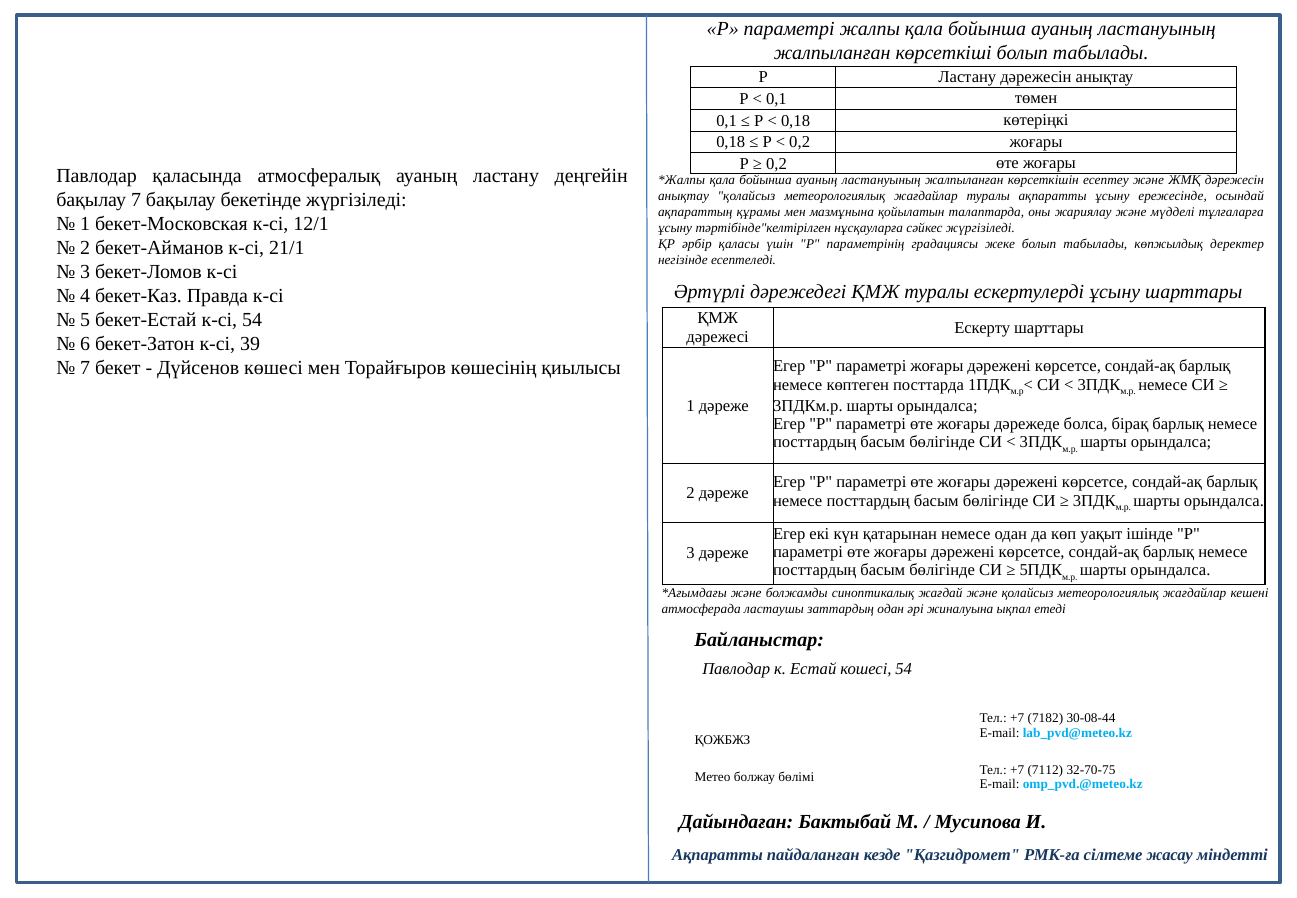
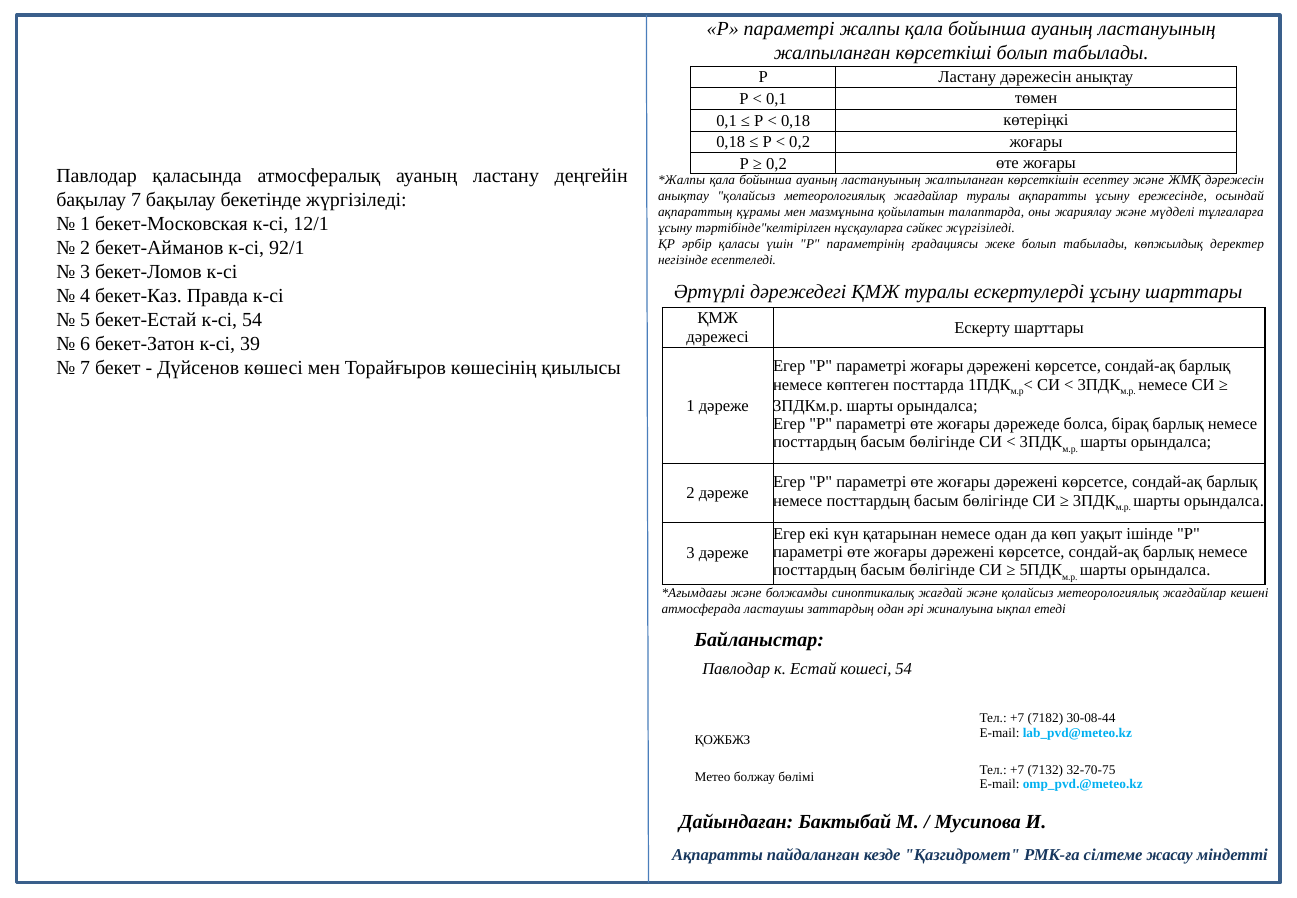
21/1: 21/1 -> 92/1
7112: 7112 -> 7132
